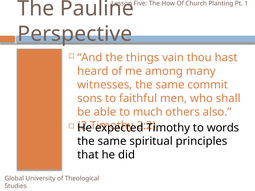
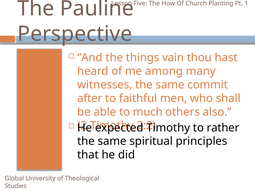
sons: sons -> after
words: words -> rather
